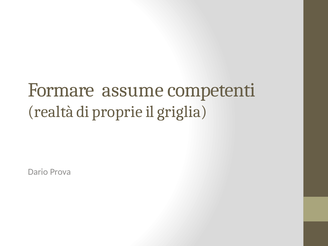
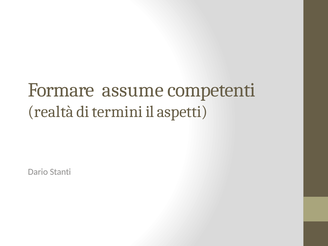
proprie: proprie -> termini
griglia: griglia -> aspetti
Prova: Prova -> Stanti
